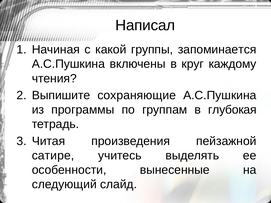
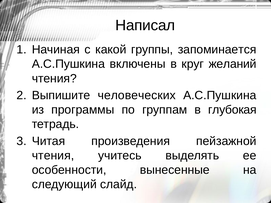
каждому: каждому -> желаний
сохраняющие: сохраняющие -> человеческих
сатире at (53, 156): сатире -> чтения
